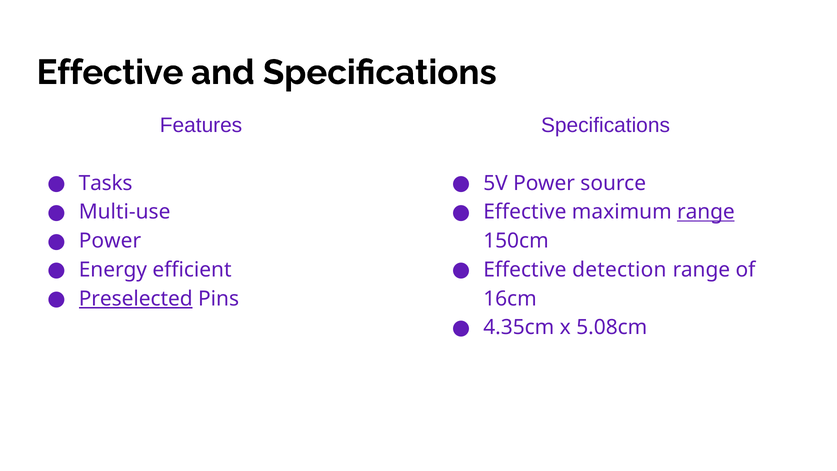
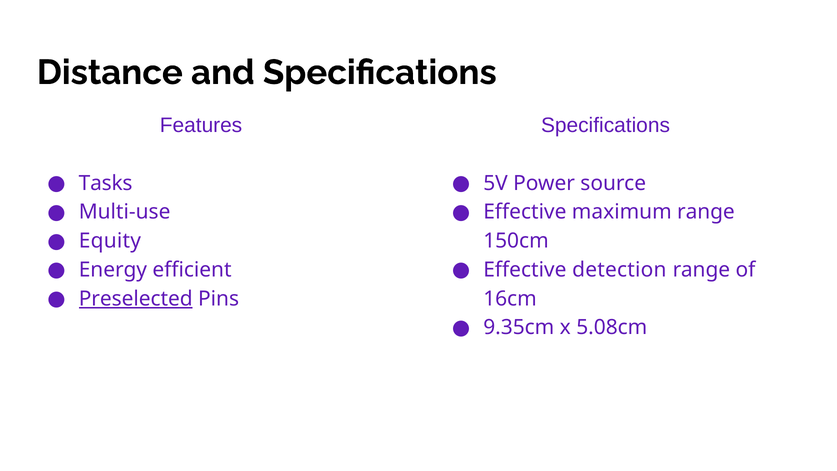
Effective at (110, 72): Effective -> Distance
range at (706, 212) underline: present -> none
Power at (110, 241): Power -> Equity
4.35cm: 4.35cm -> 9.35cm
